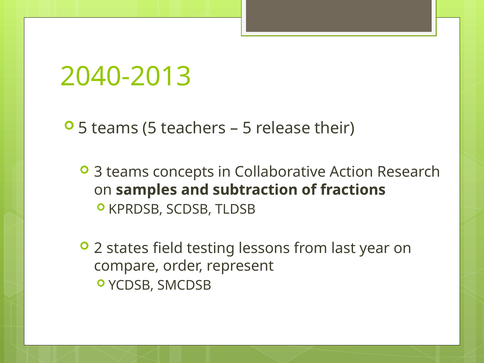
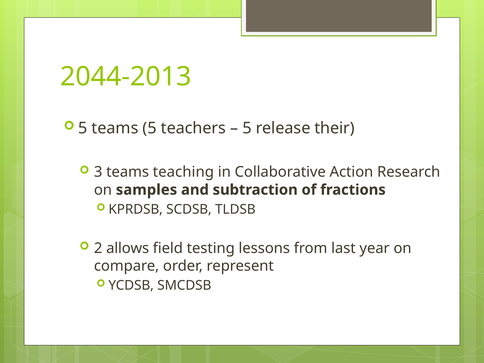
2040-2013: 2040-2013 -> 2044-2013
concepts: concepts -> teaching
states: states -> allows
